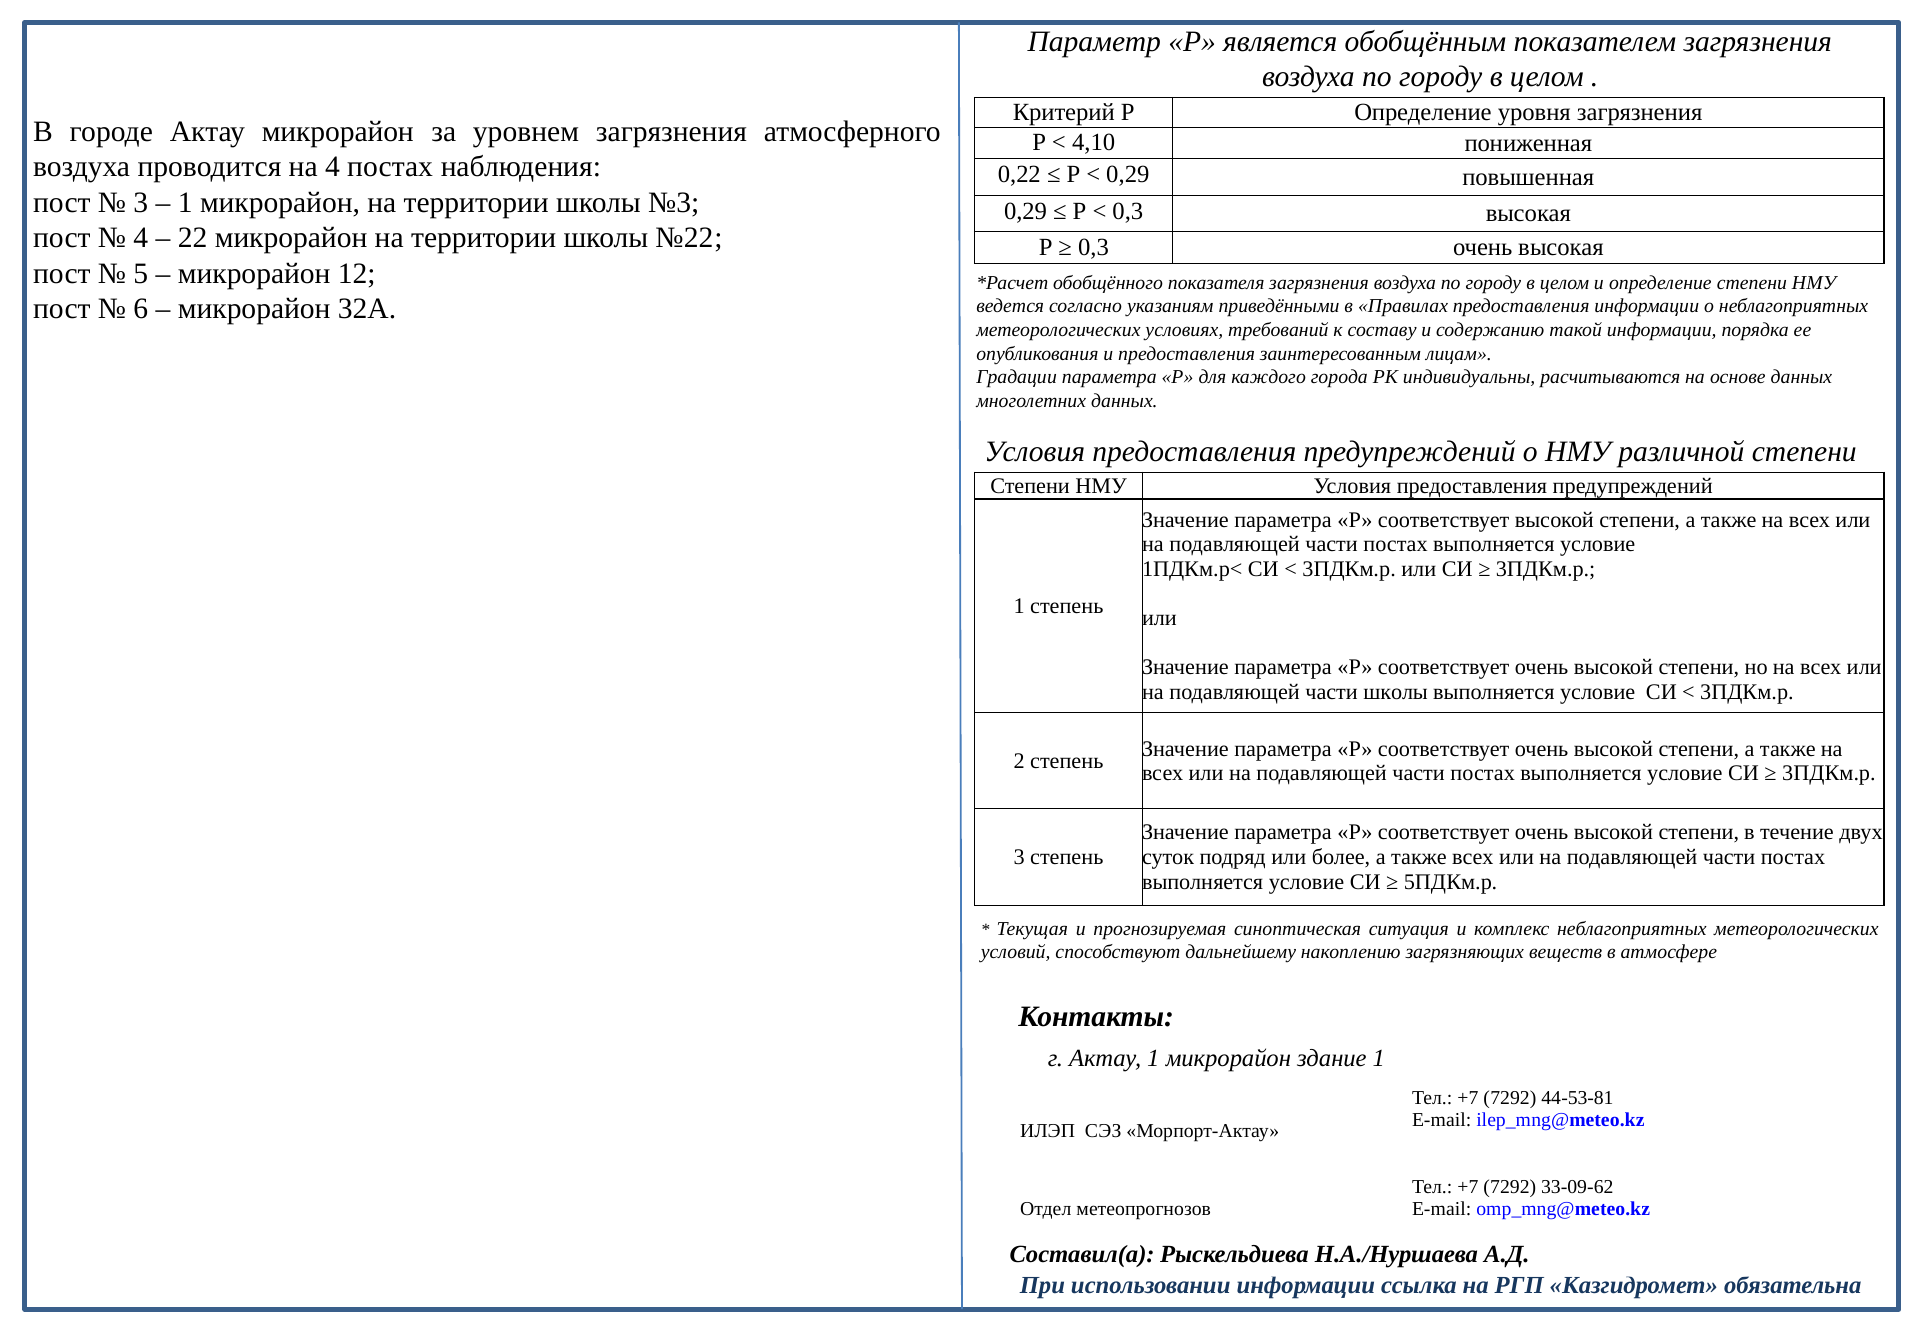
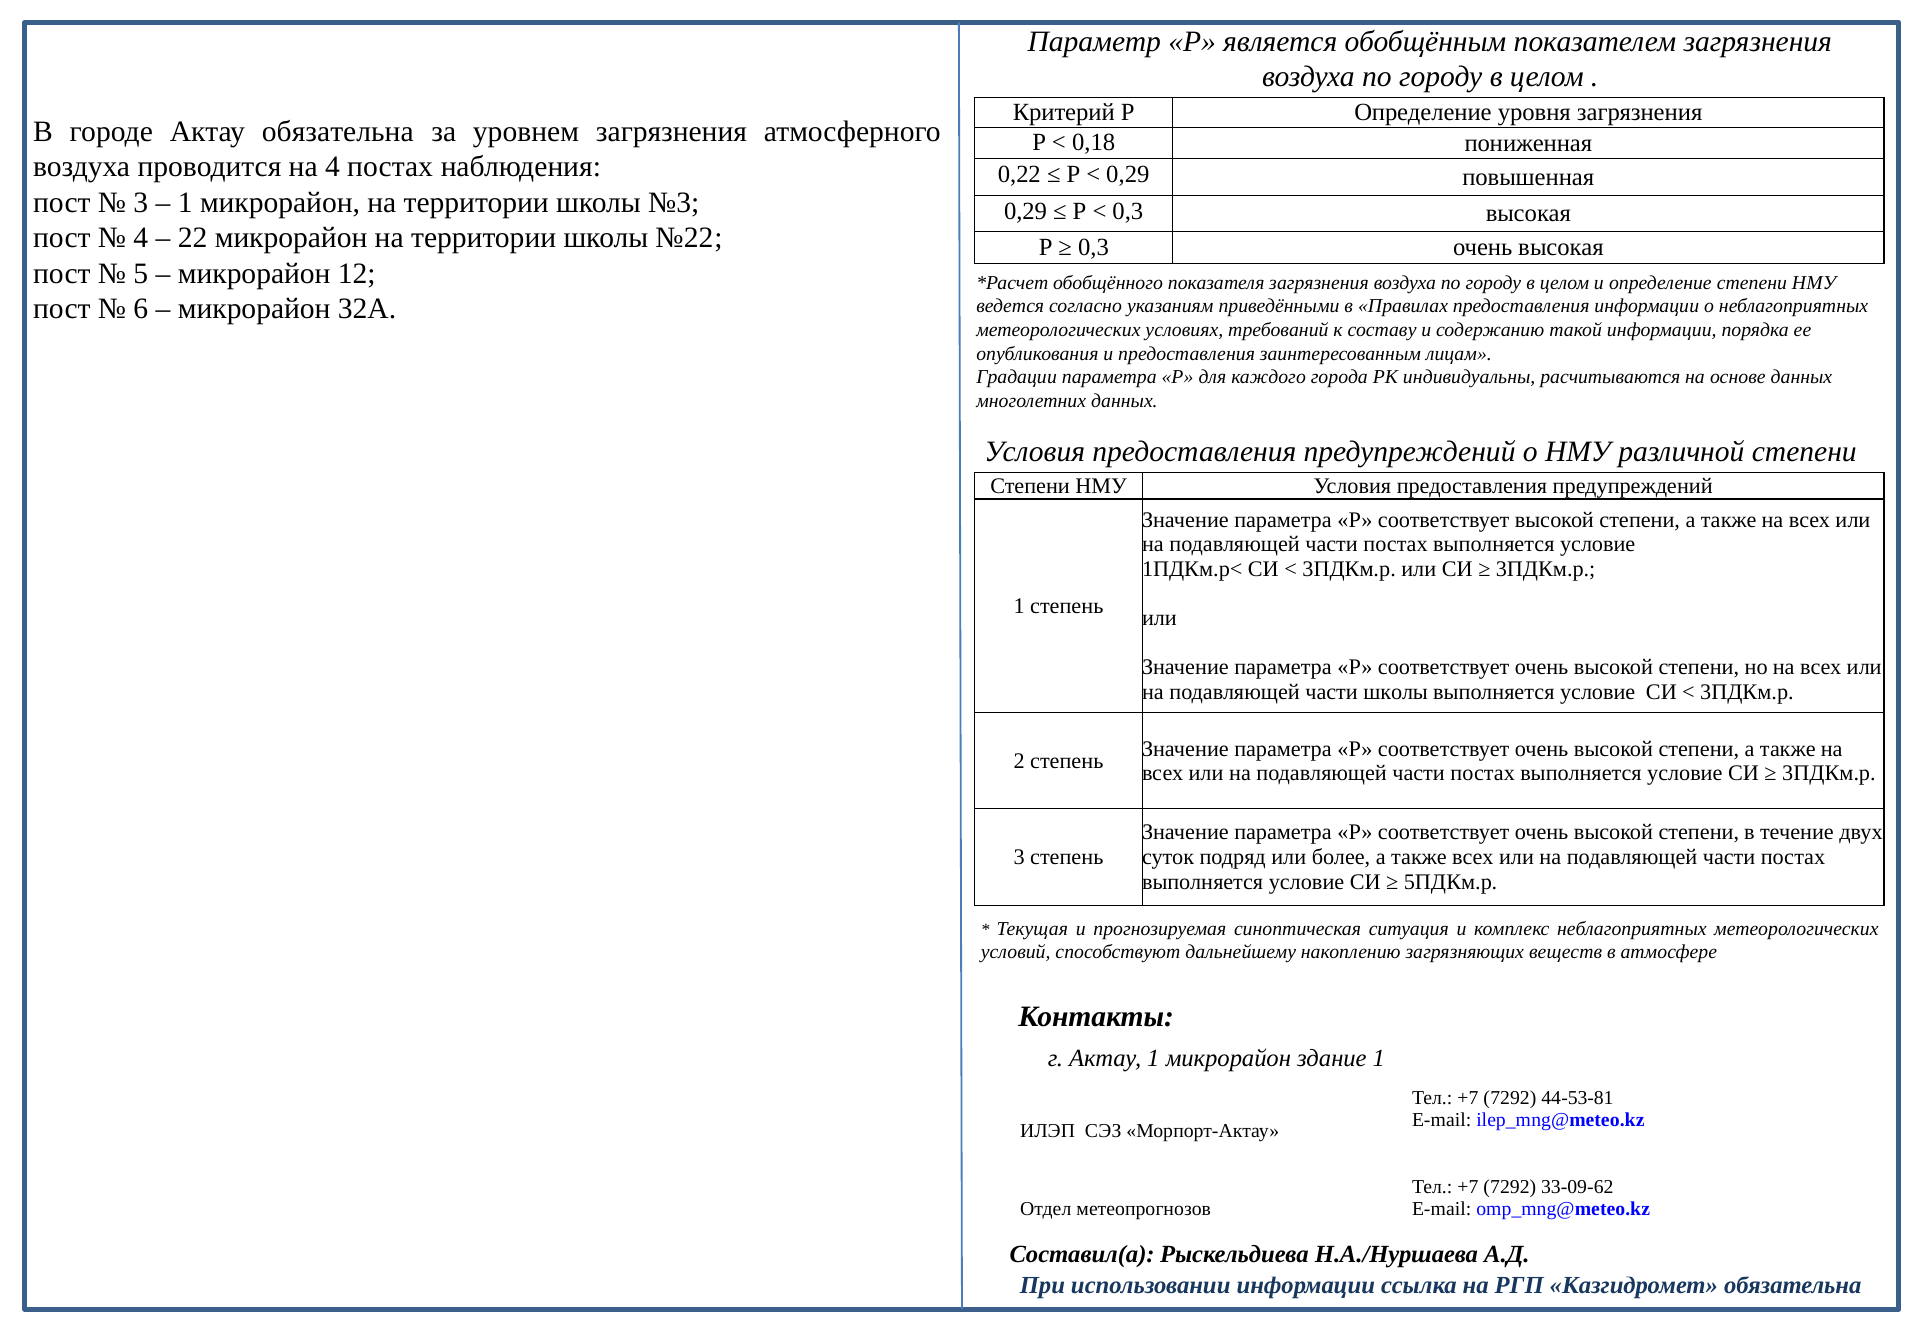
Актау микрорайон: микрорайон -> обязательна
4,10: 4,10 -> 0,18
